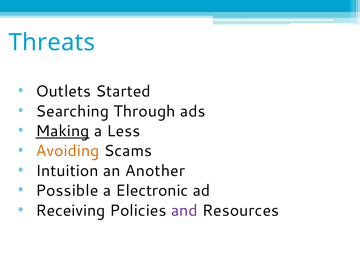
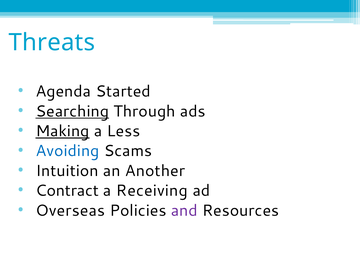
Outlets: Outlets -> Agenda
Searching underline: none -> present
Avoiding colour: orange -> blue
Possible: Possible -> Contract
Electronic: Electronic -> Receiving
Receiving: Receiving -> Overseas
